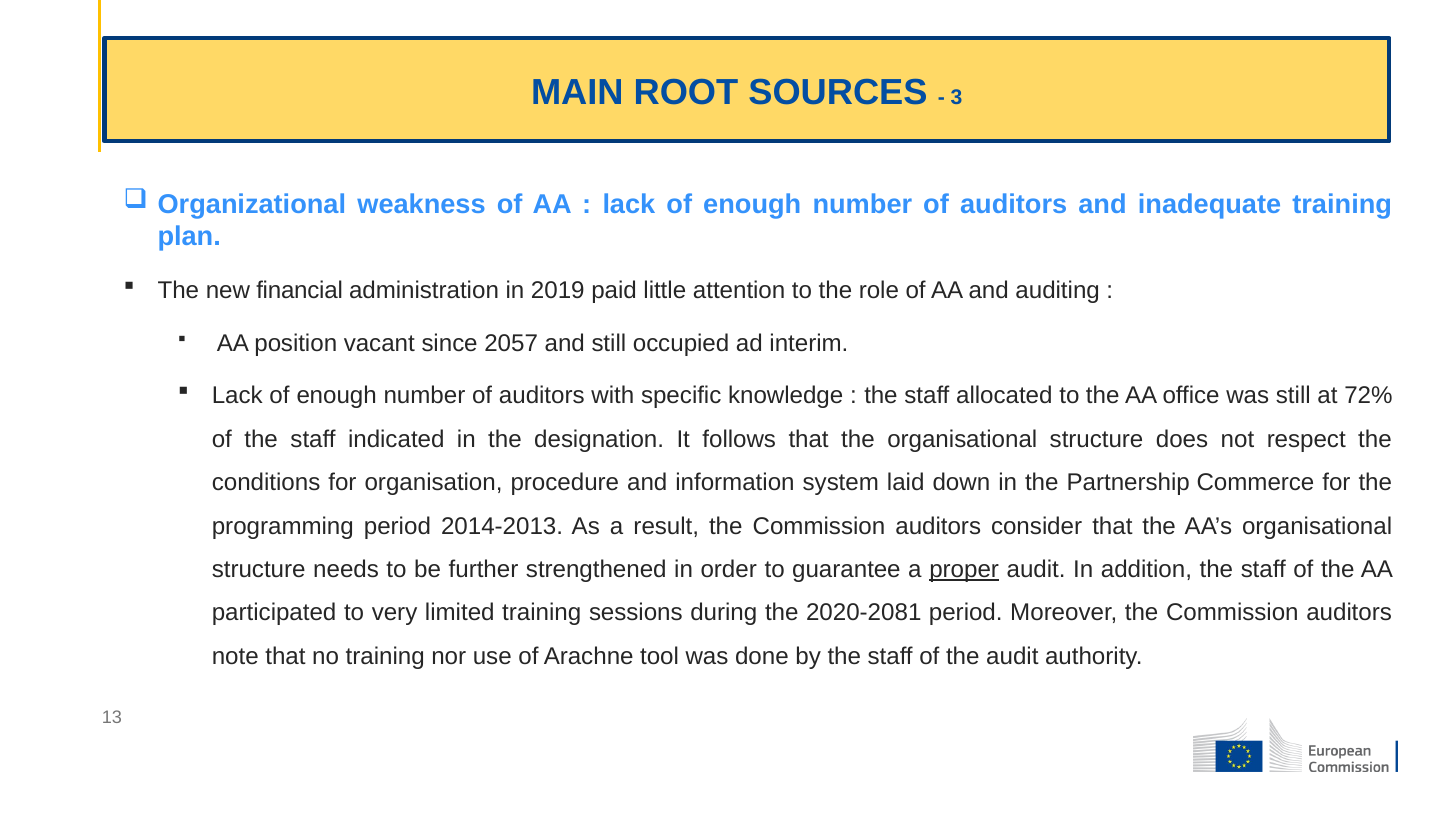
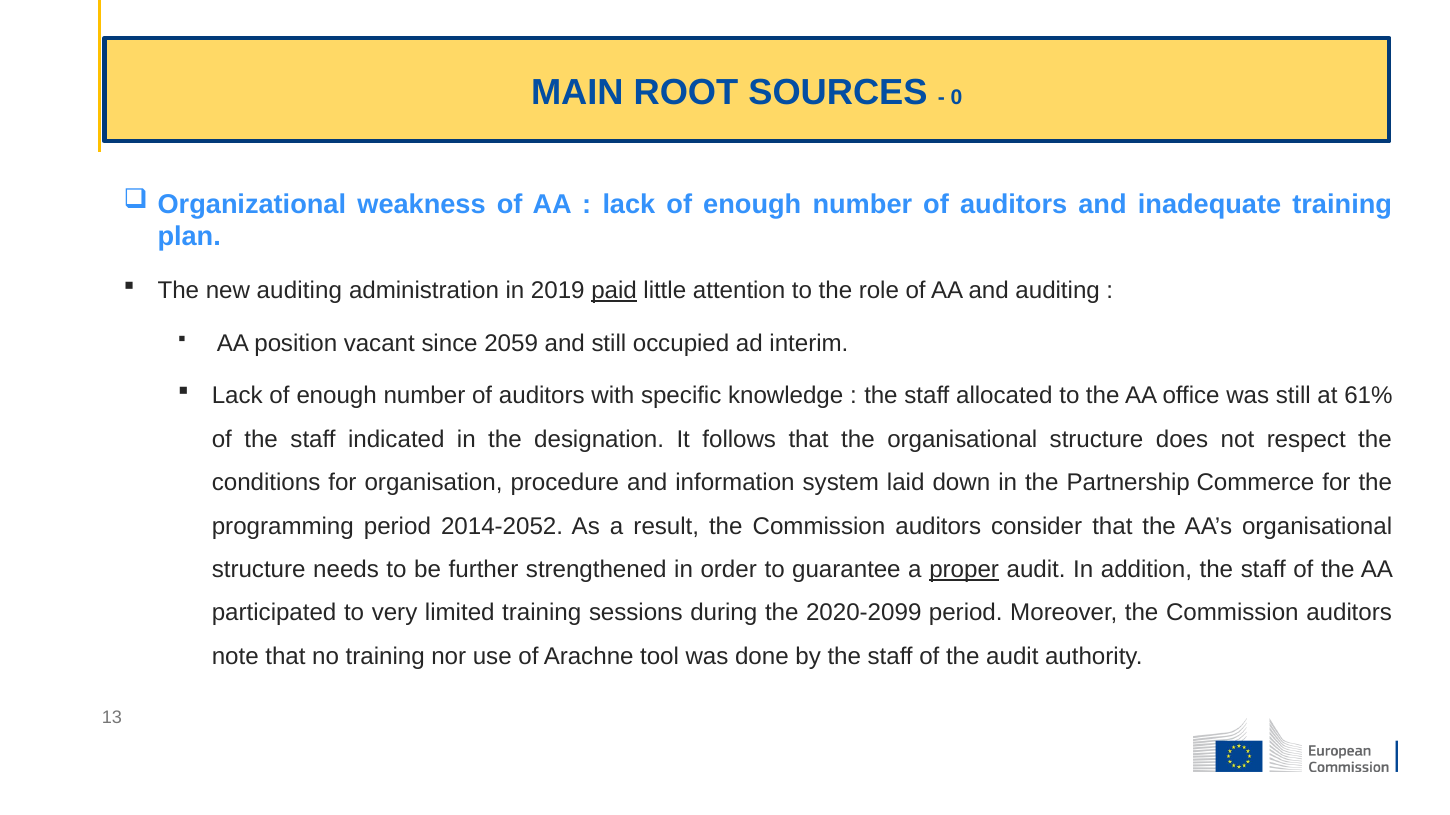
3: 3 -> 0
new financial: financial -> auditing
paid underline: none -> present
2057: 2057 -> 2059
72%: 72% -> 61%
2014-2013: 2014-2013 -> 2014-2052
2020-2081: 2020-2081 -> 2020-2099
